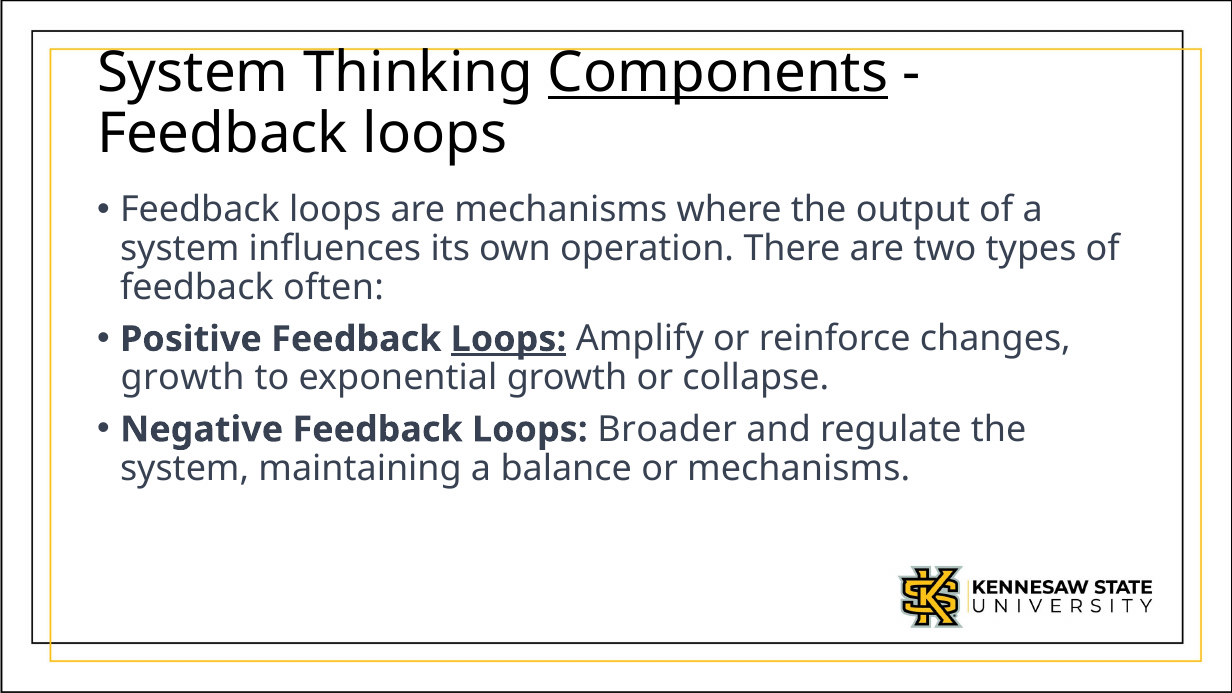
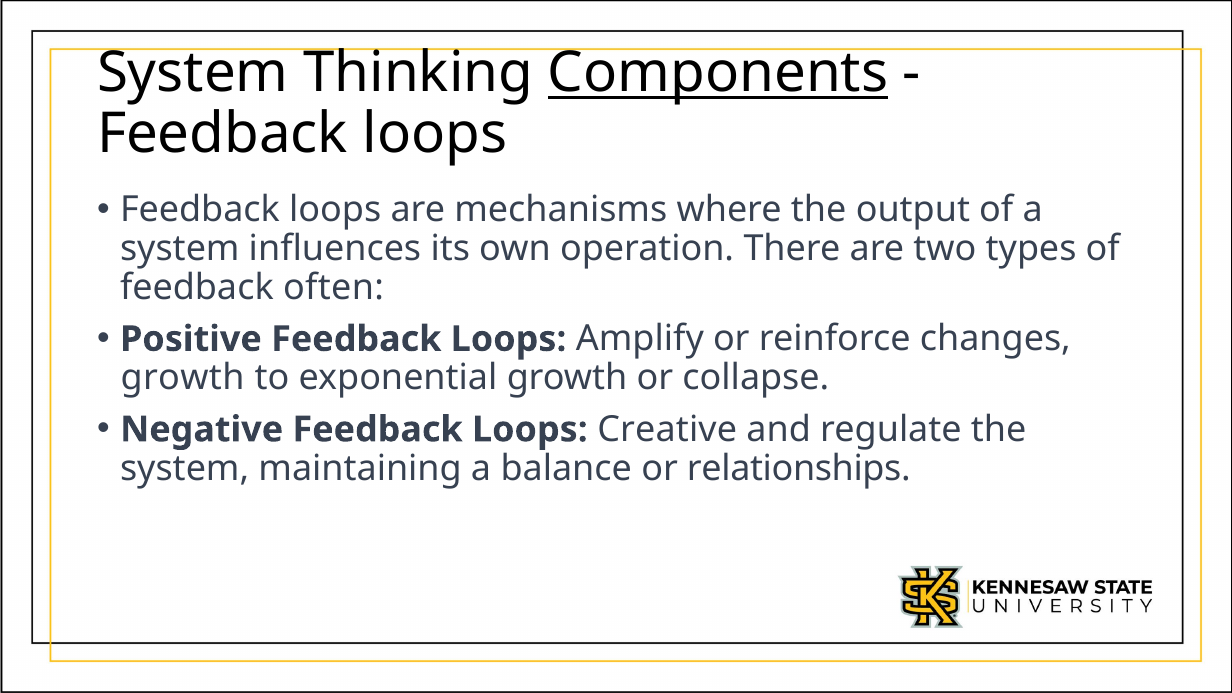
Loops at (509, 339) underline: present -> none
Broader: Broader -> Creative
or mechanisms: mechanisms -> relationships
